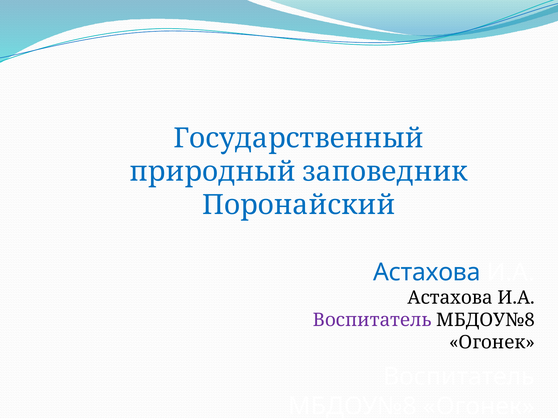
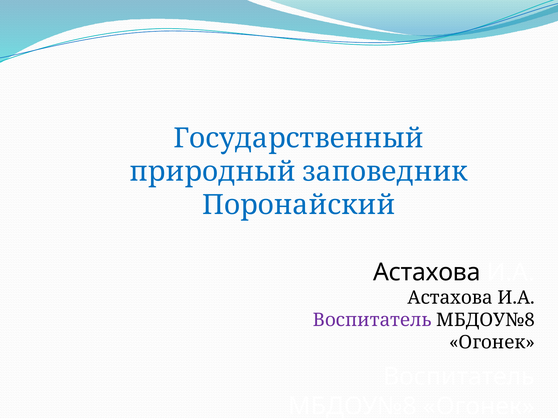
Астахова at (427, 273) colour: blue -> black
